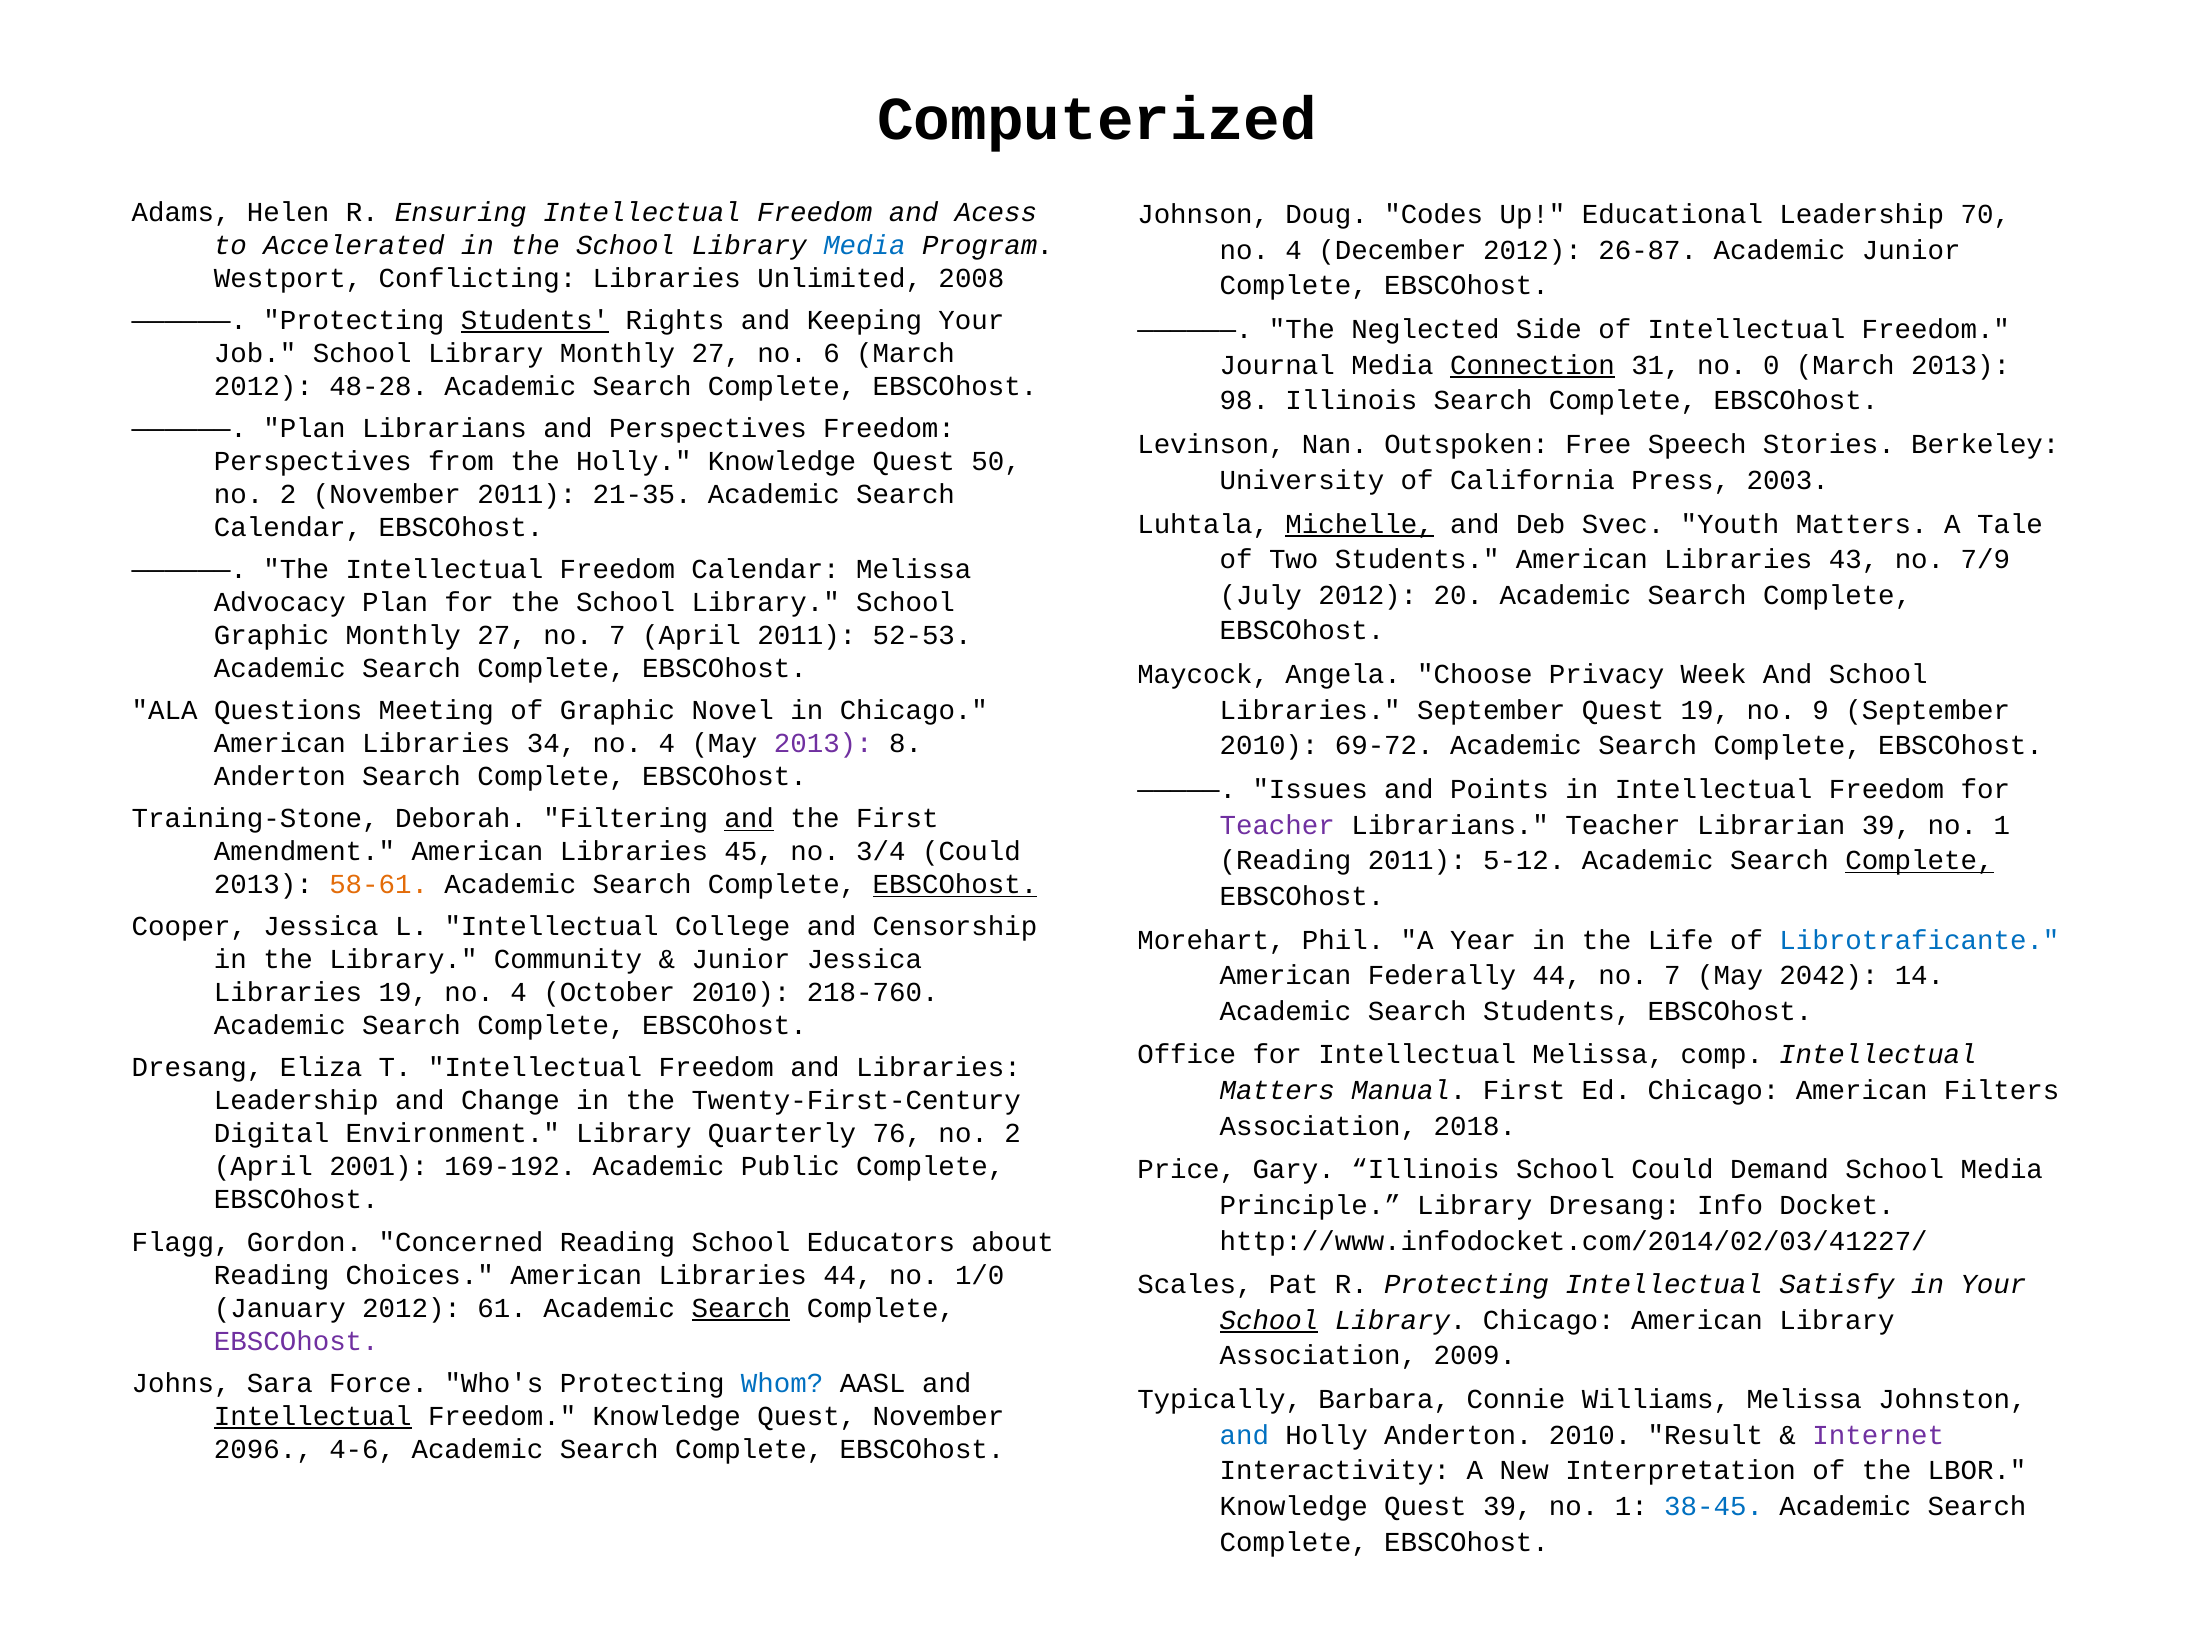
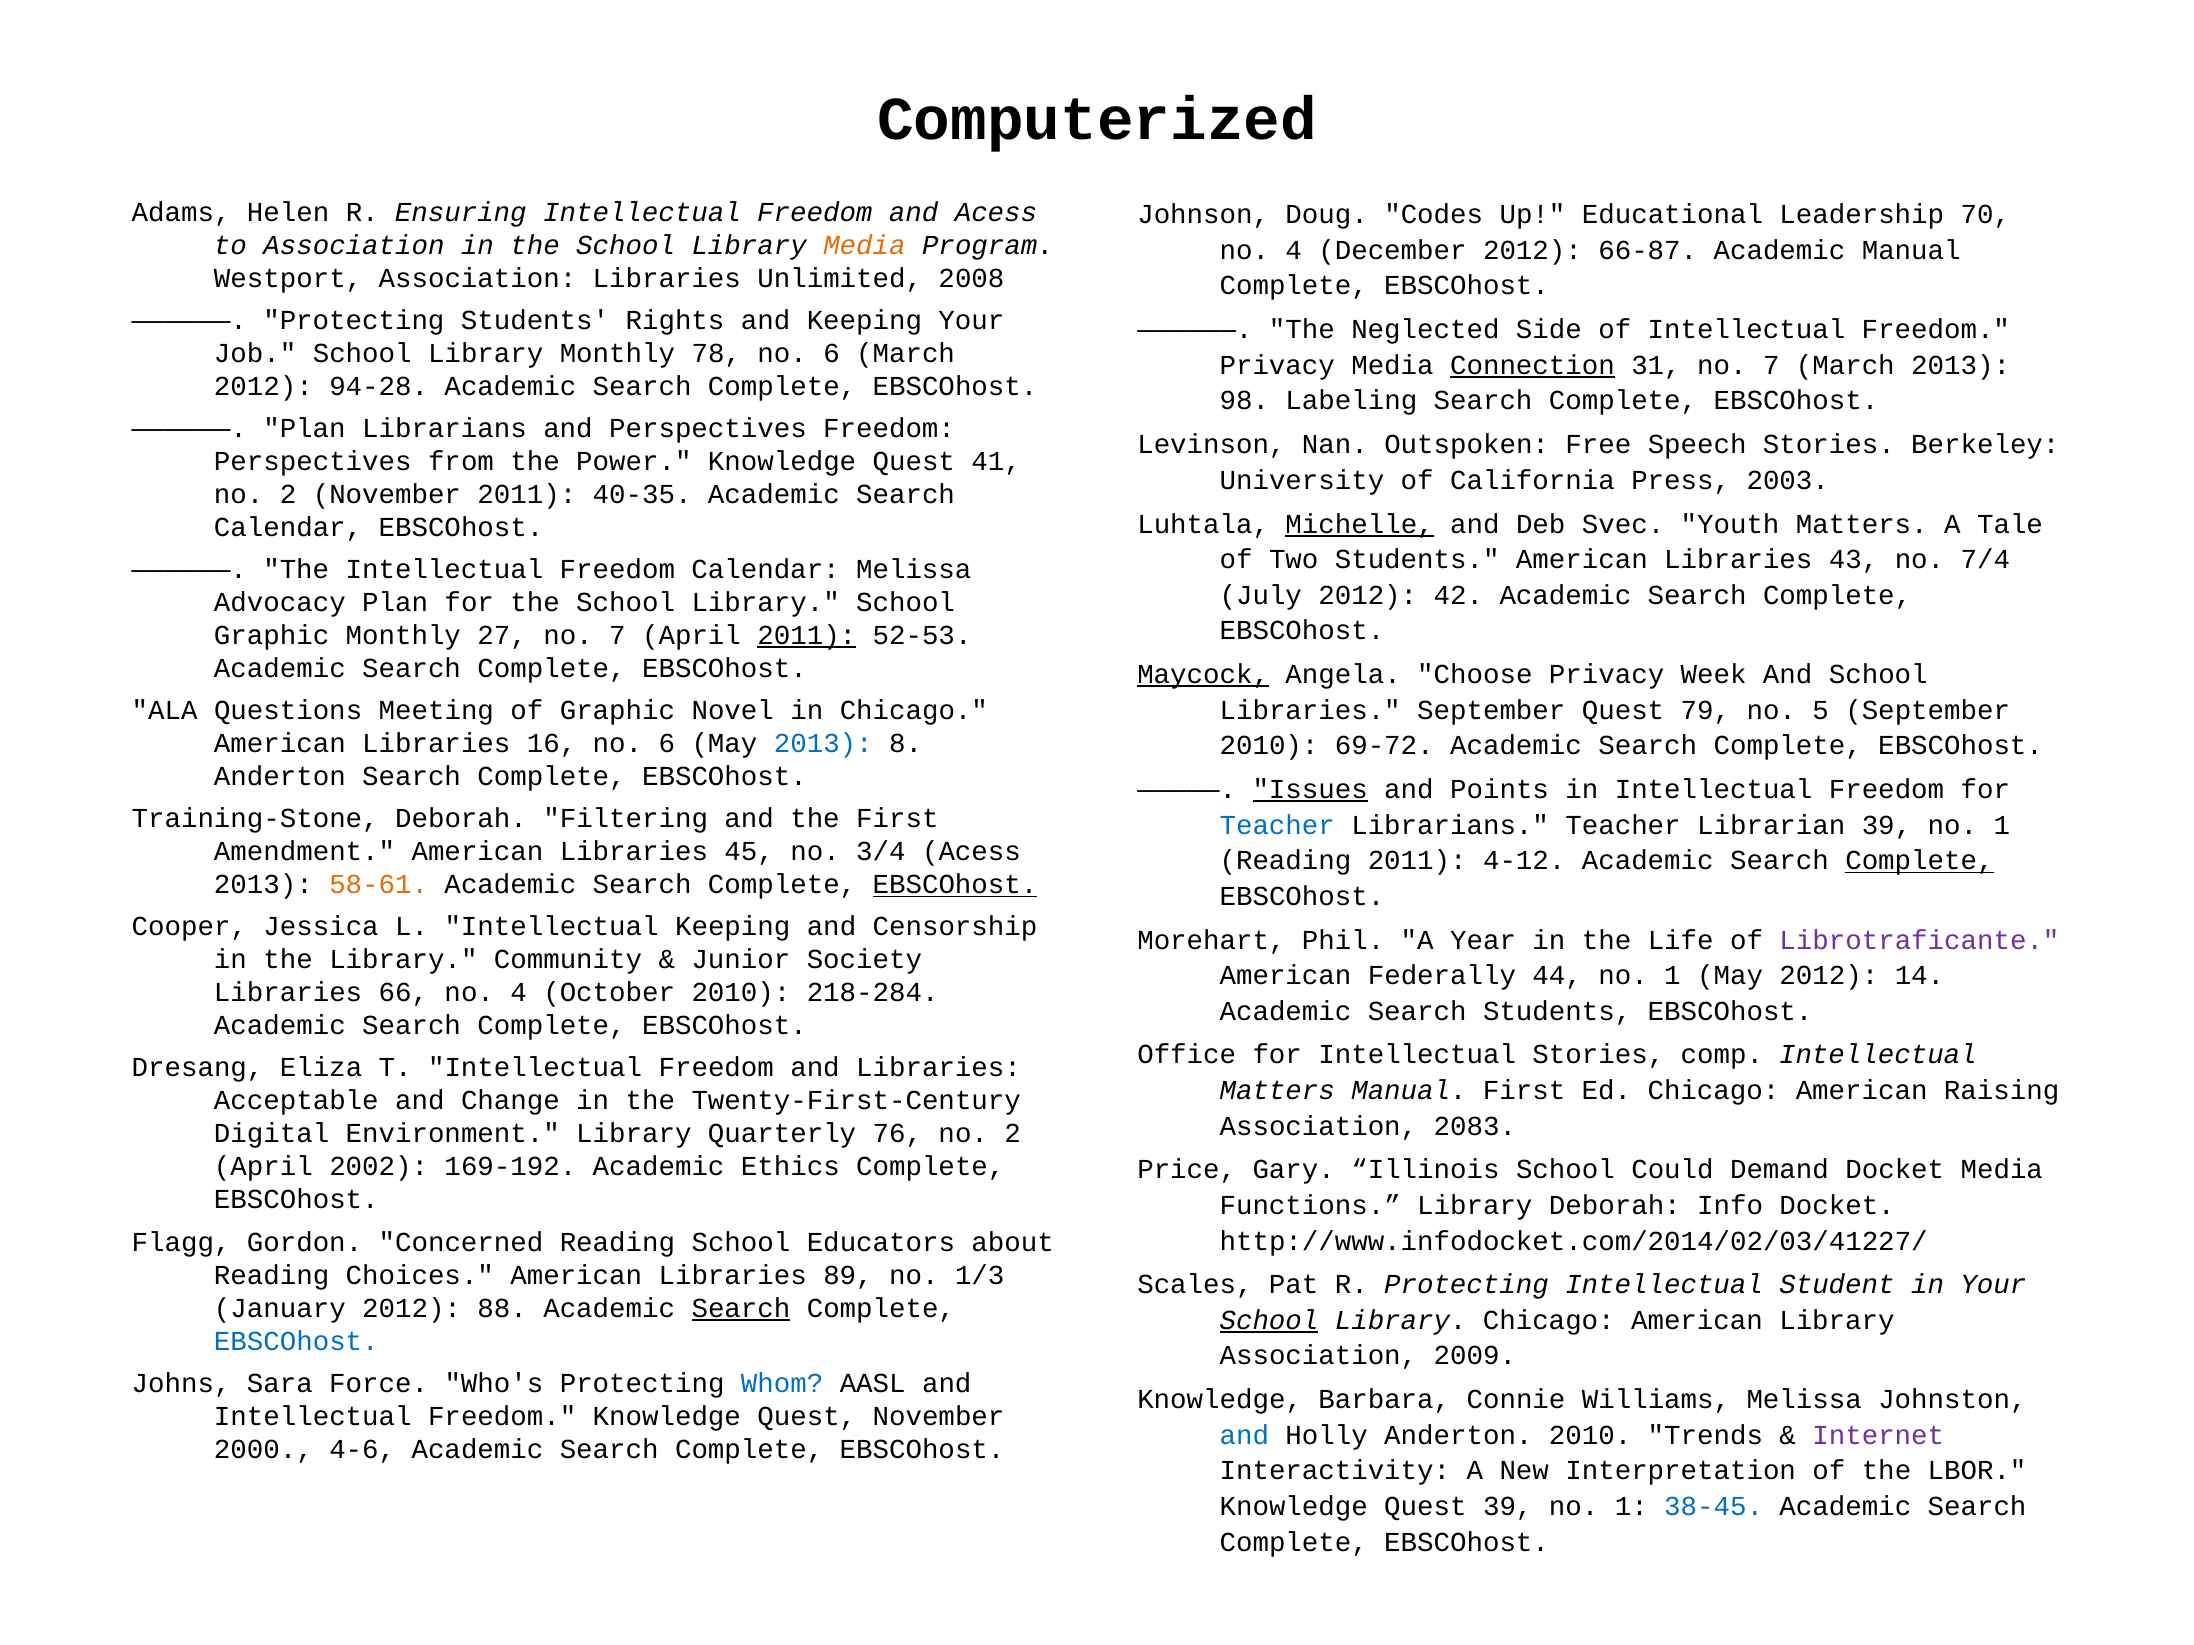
to Accelerated: Accelerated -> Association
Media at (864, 245) colour: blue -> orange
26-87: 26-87 -> 66-87
Academic Junior: Junior -> Manual
Westport Conflicting: Conflicting -> Association
Students at (535, 320) underline: present -> none
Library Monthly 27: 27 -> 78
Journal at (1277, 365): Journal -> Privacy
31 no 0: 0 -> 7
48-28: 48-28 -> 94-28
98 Illinois: Illinois -> Labeling
the Holly: Holly -> Power
50: 50 -> 41
21-35: 21-35 -> 40-35
7/9: 7/9 -> 7/4
20: 20 -> 42
2011 at (807, 636) underline: none -> present
Maycock underline: none -> present
Quest 19: 19 -> 79
9: 9 -> 5
34: 34 -> 16
4 at (667, 744): 4 -> 6
2013 at (823, 744) colour: purple -> blue
Issues underline: none -> present
and at (749, 819) underline: present -> none
Teacher at (1277, 825) colour: purple -> blue
3/4 Could: Could -> Acess
5-12: 5-12 -> 4-12
Intellectual College: College -> Keeping
Librotraficante colour: blue -> purple
Junior Jessica: Jessica -> Society
44 no 7: 7 -> 1
May 2042: 2042 -> 2012
Libraries 19: 19 -> 66
218-760: 218-760 -> 218-284
Intellectual Melissa: Melissa -> Stories
Filters: Filters -> Raising
Leadership at (296, 1101): Leadership -> Acceptable
2018: 2018 -> 2083
2001: 2001 -> 2002
Public: Public -> Ethics
Demand School: School -> Docket
Principle: Principle -> Functions
Library Dresang: Dresang -> Deborah
Libraries 44: 44 -> 89
1/0: 1/0 -> 1/3
Satisfy: Satisfy -> Student
61: 61 -> 88
EBSCOhost at (296, 1341) colour: purple -> blue
Typically at (1220, 1400): Typically -> Knowledge
Intellectual at (313, 1417) underline: present -> none
Result: Result -> Trends
2096: 2096 -> 2000
